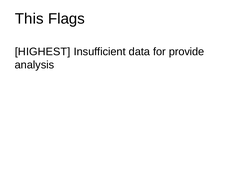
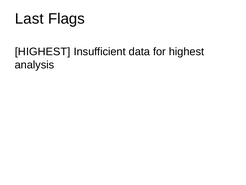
This: This -> Last
for provide: provide -> highest
